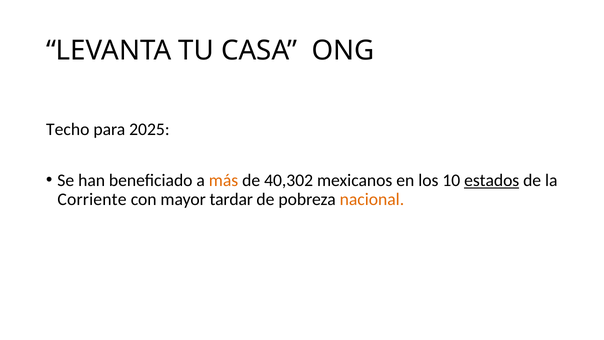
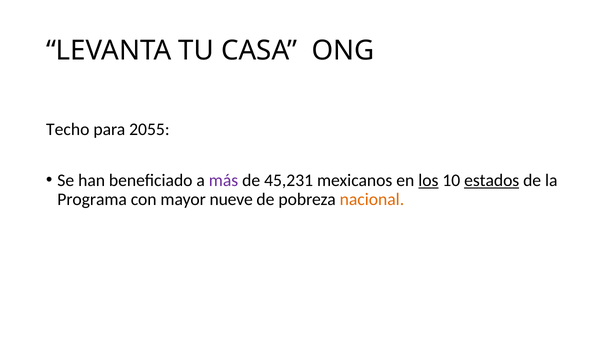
2025: 2025 -> 2055
más colour: orange -> purple
40,302: 40,302 -> 45,231
los underline: none -> present
Corriente: Corriente -> Programa
tardar: tardar -> nueve
